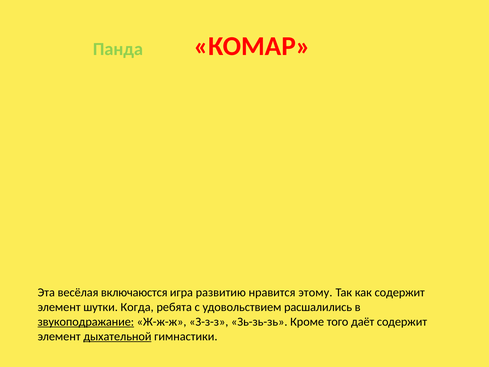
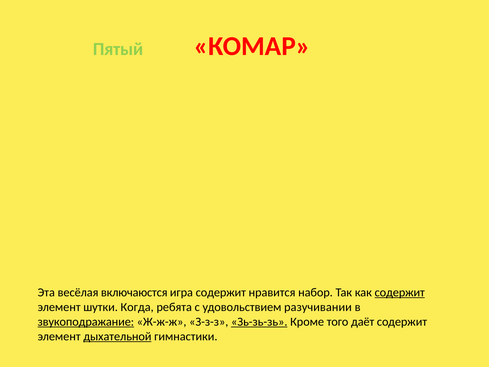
Панда: Панда -> Пятый
игра развитию: развитию -> содержит
этому: этому -> набор
содержит at (400, 292) underline: none -> present
расшалились: расшалились -> разучивании
Зь-зь-зь underline: none -> present
